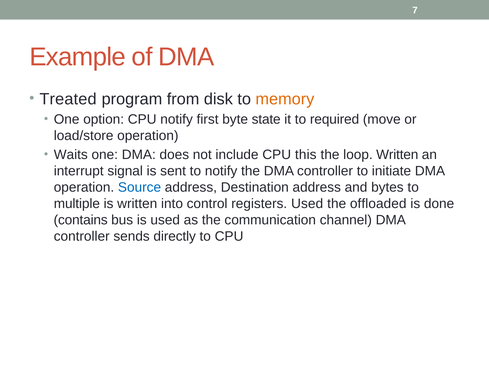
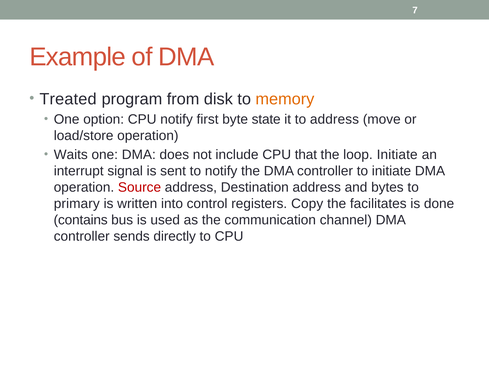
to required: required -> address
this: this -> that
loop Written: Written -> Initiate
Source colour: blue -> red
multiple: multiple -> primary
registers Used: Used -> Copy
offloaded: offloaded -> facilitates
